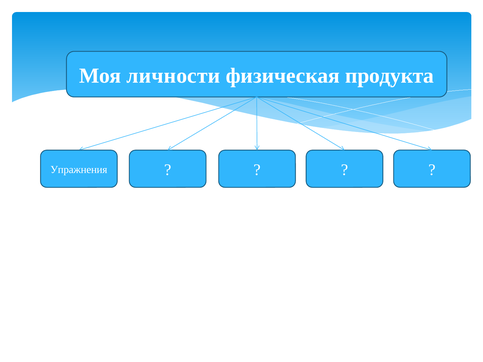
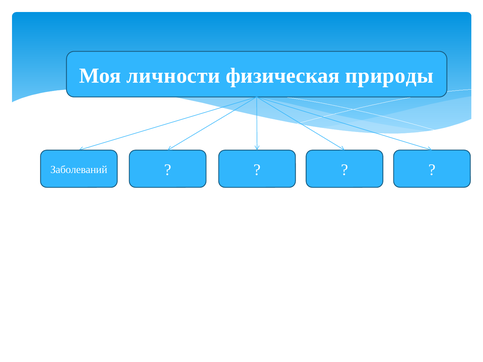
продукта: продукта -> природы
Упражнения: Упражнения -> Заболеваний
